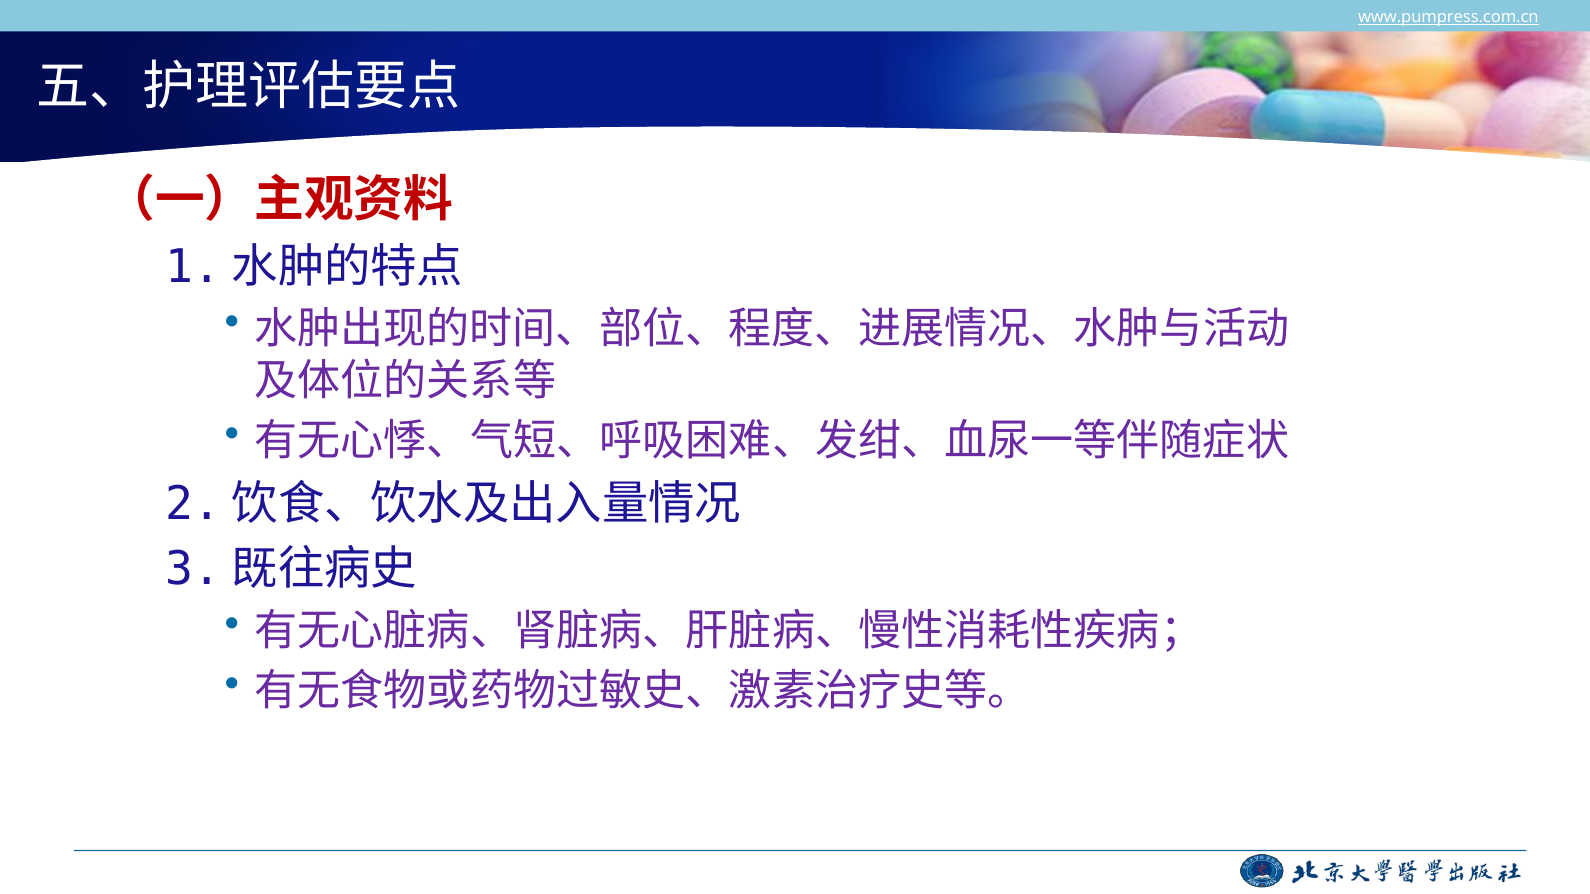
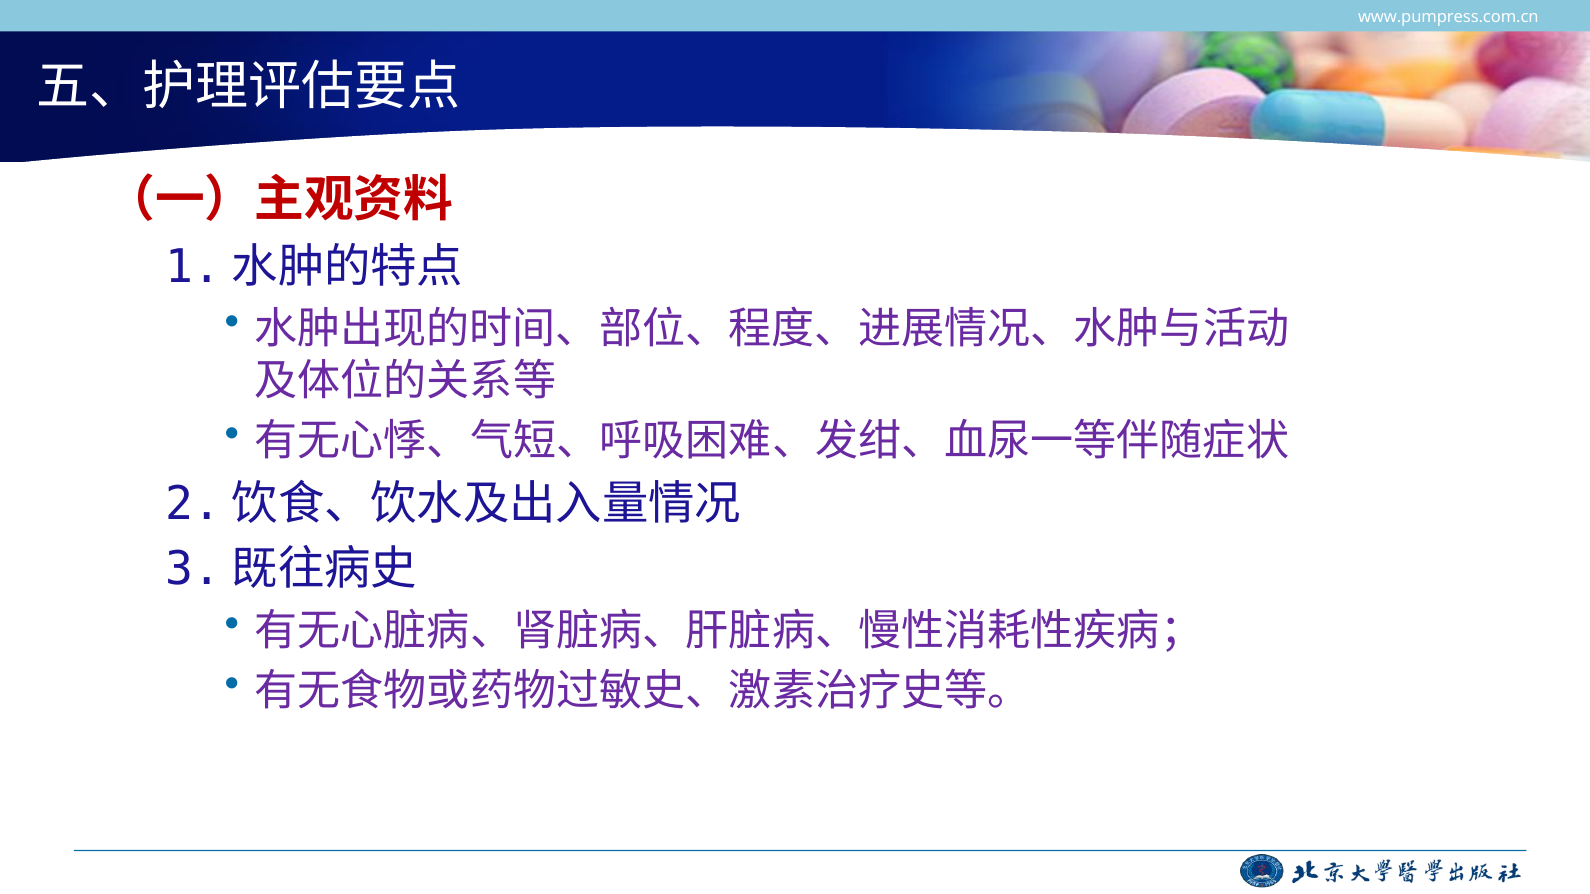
www.pumpress.com.cn underline: present -> none
